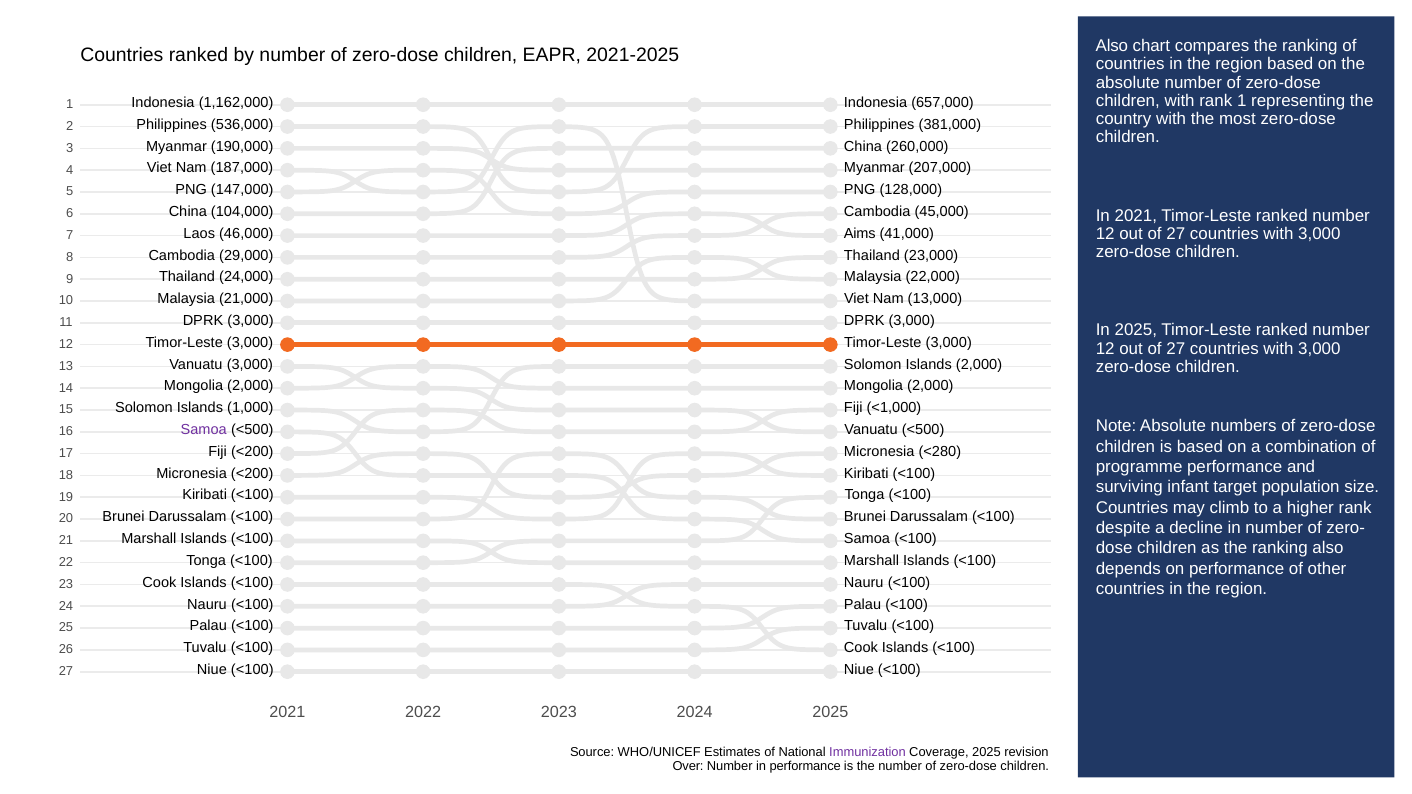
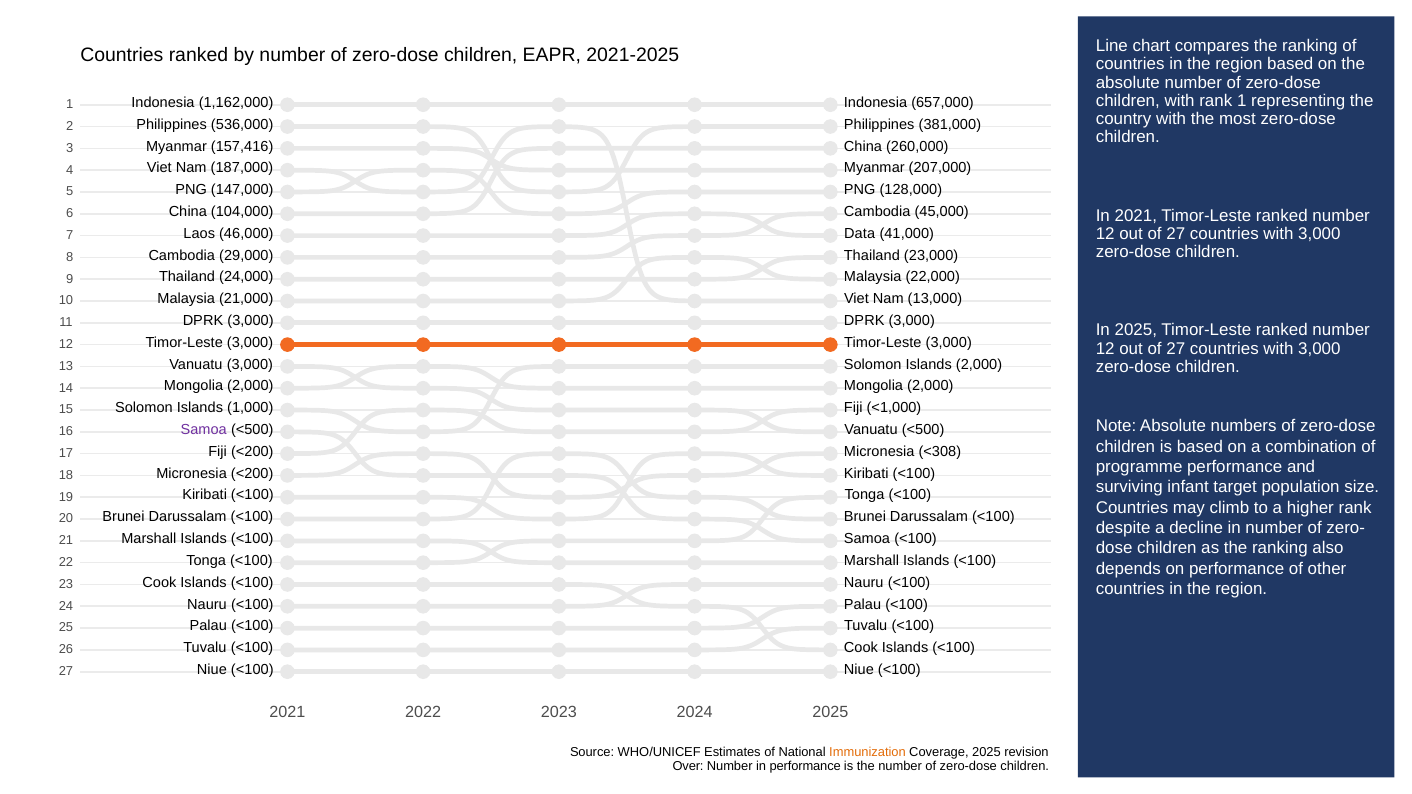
Also at (1112, 46): Also -> Line
190,000: 190,000 -> 157,416
Aims: Aims -> Data
<280: <280 -> <308
Immunization colour: purple -> orange
